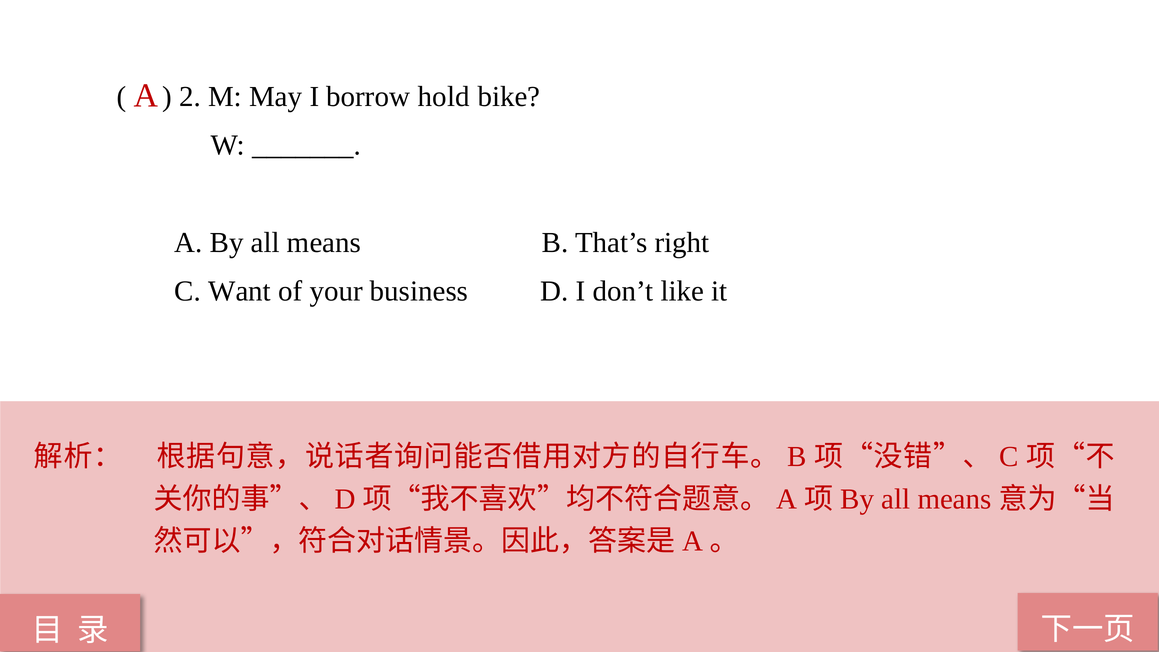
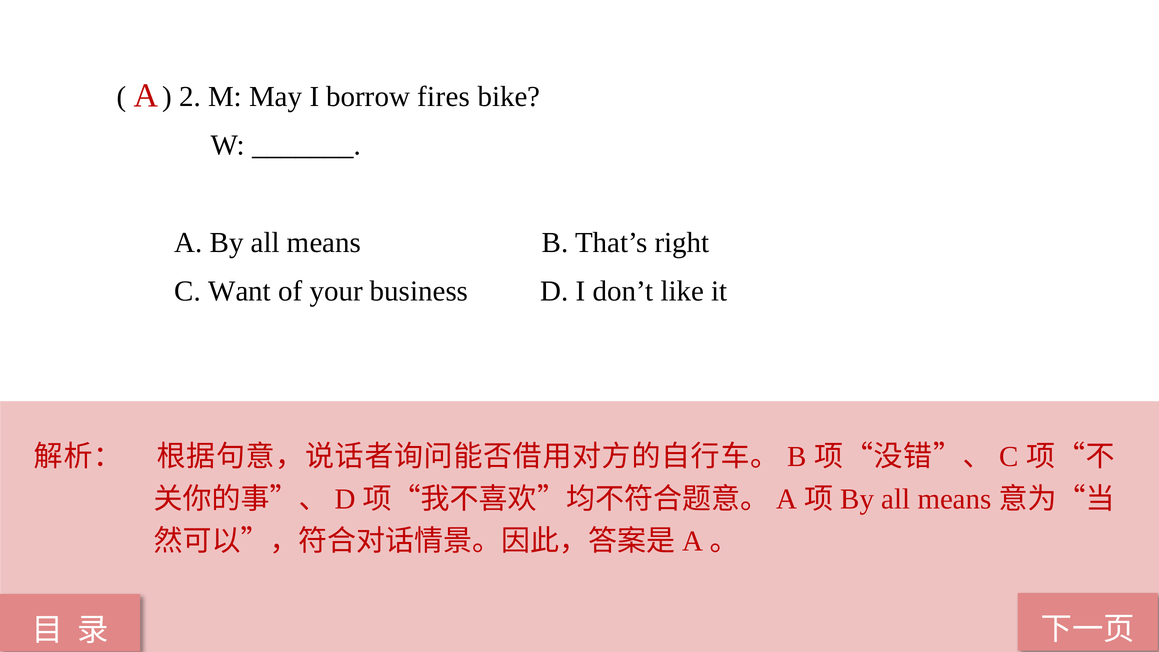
hold: hold -> fires
